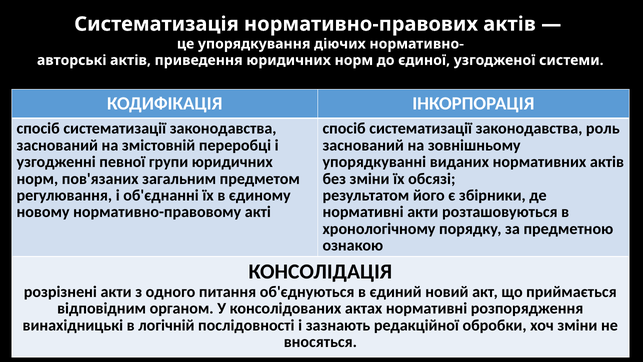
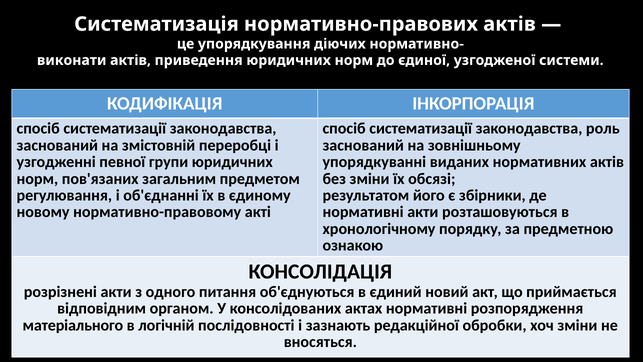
авторські: авторські -> виконати
винахідницькі: винахідницькі -> матеріального
